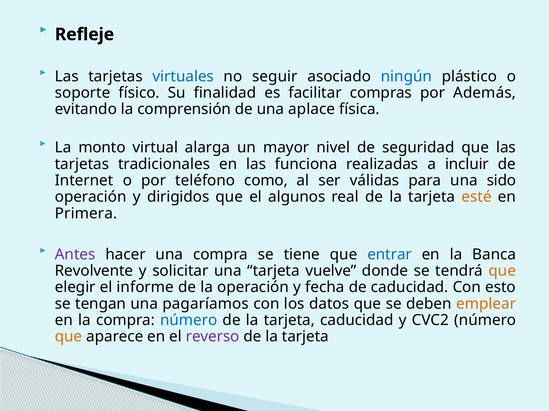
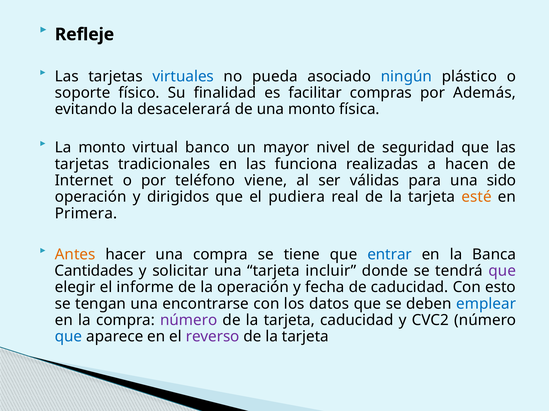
seguir: seguir -> pueda
comprensión: comprensión -> desacelerará
una aplace: aplace -> monto
alarga: alarga -> banco
incluir: incluir -> hacen
como: como -> viene
algunos: algunos -> pudiera
Antes colour: purple -> orange
Revolvente: Revolvente -> Cantidades
vuelve: vuelve -> incluir
que at (502, 271) colour: orange -> purple
pagaríamos: pagaríamos -> encontrarse
emplear colour: orange -> blue
número at (189, 321) colour: blue -> purple
que at (69, 337) colour: orange -> blue
